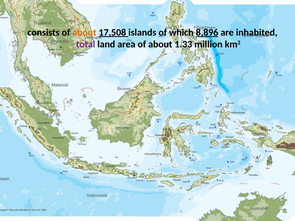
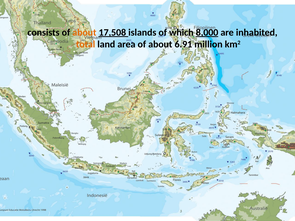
8,896: 8,896 -> 8,000
total colour: purple -> orange
1.33: 1.33 -> 6.91
